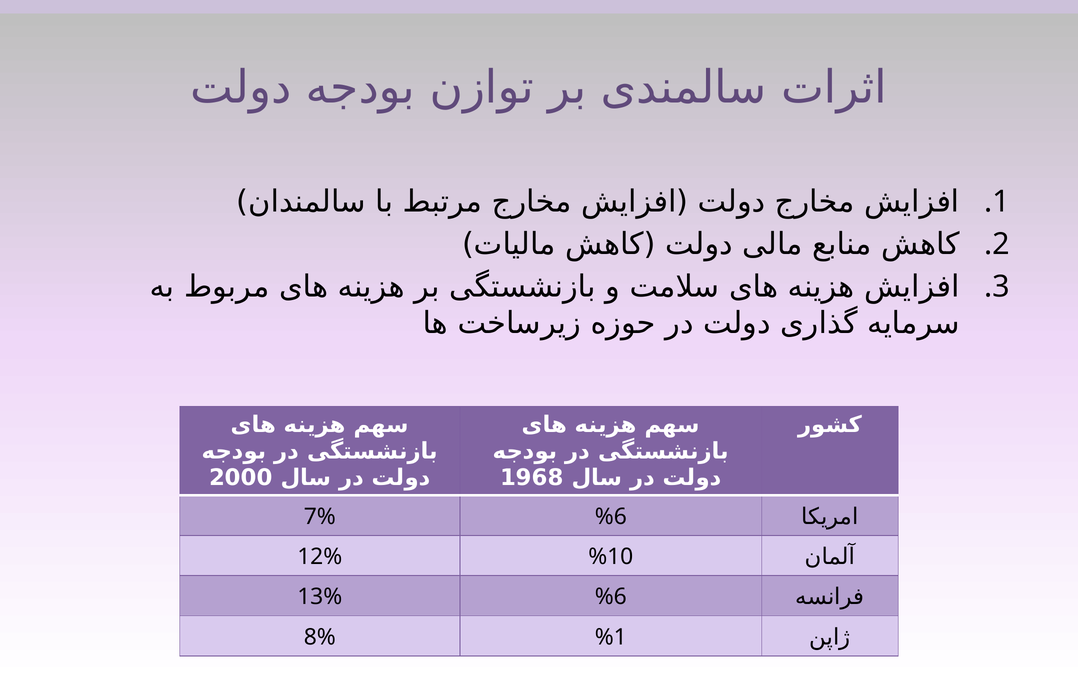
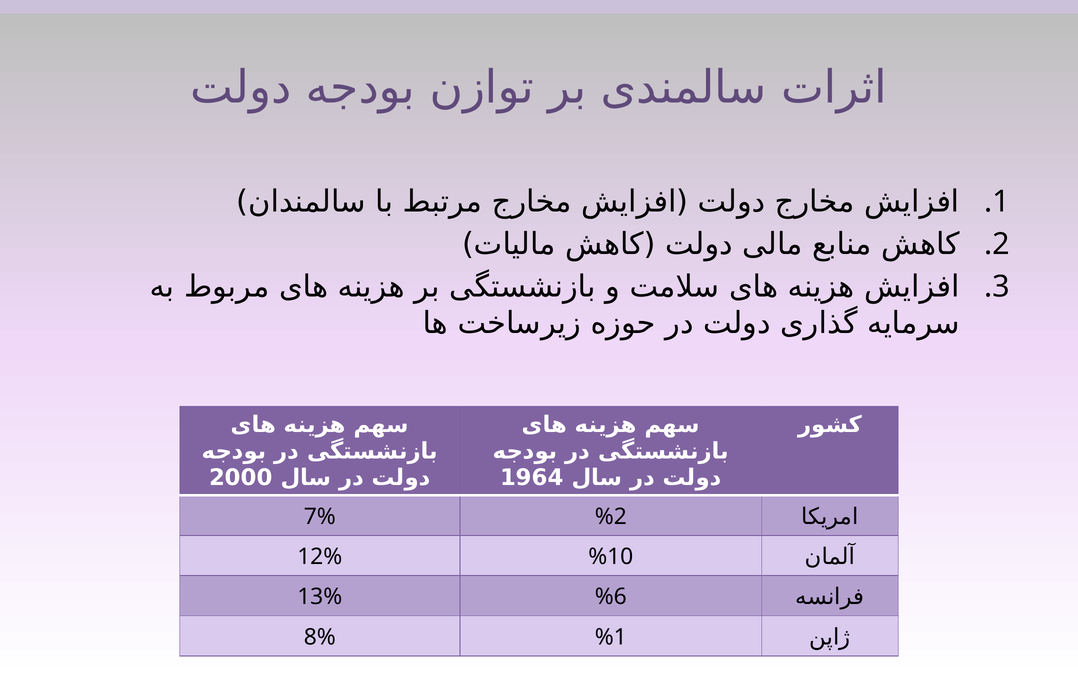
1968: 1968 -> 1964
7% %6: %6 -> %2
